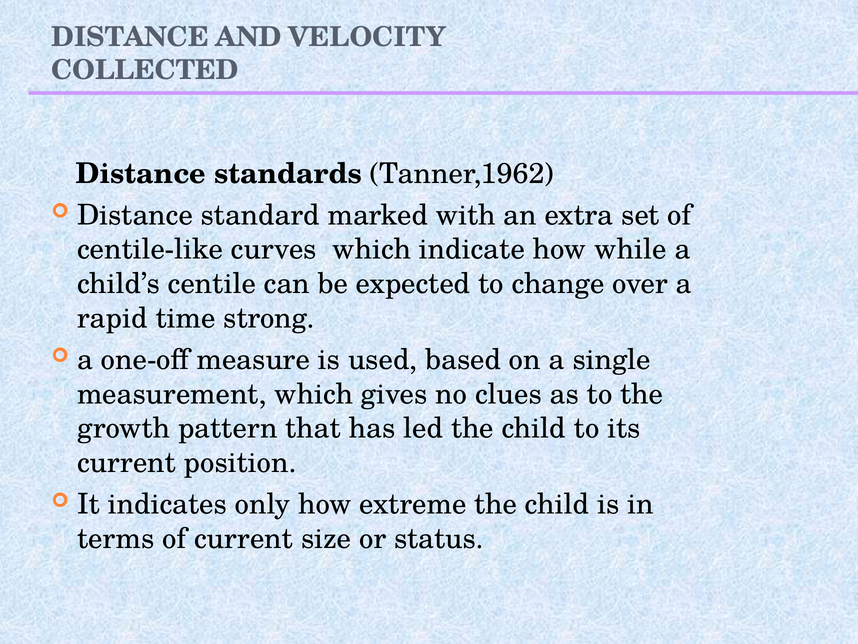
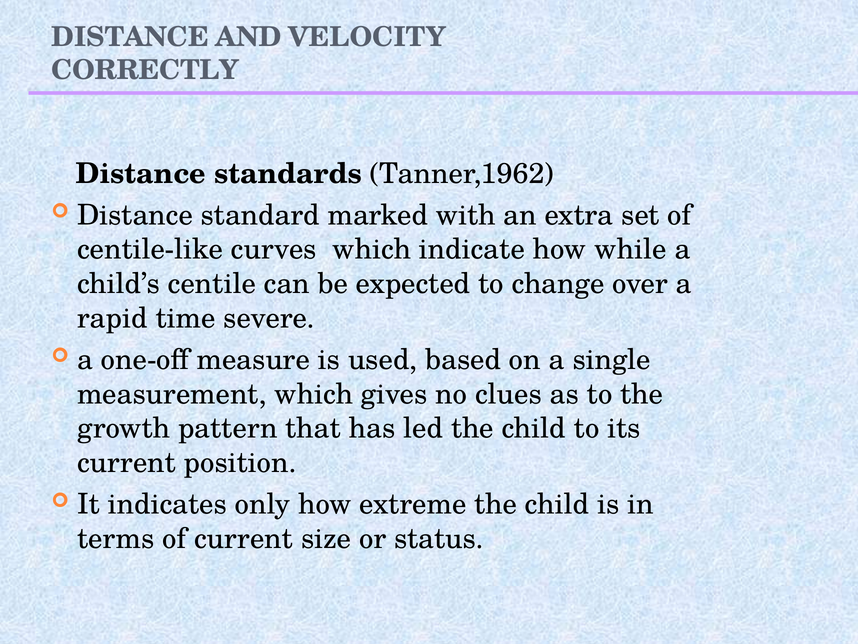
COLLECTED: COLLECTED -> CORRECTLY
strong: strong -> severe
